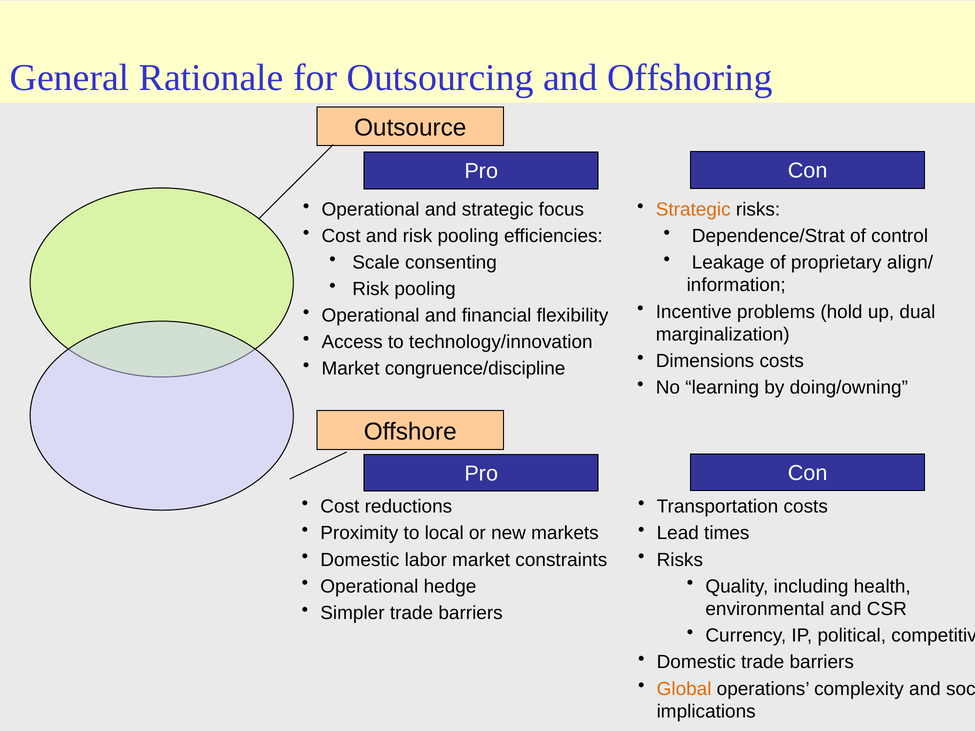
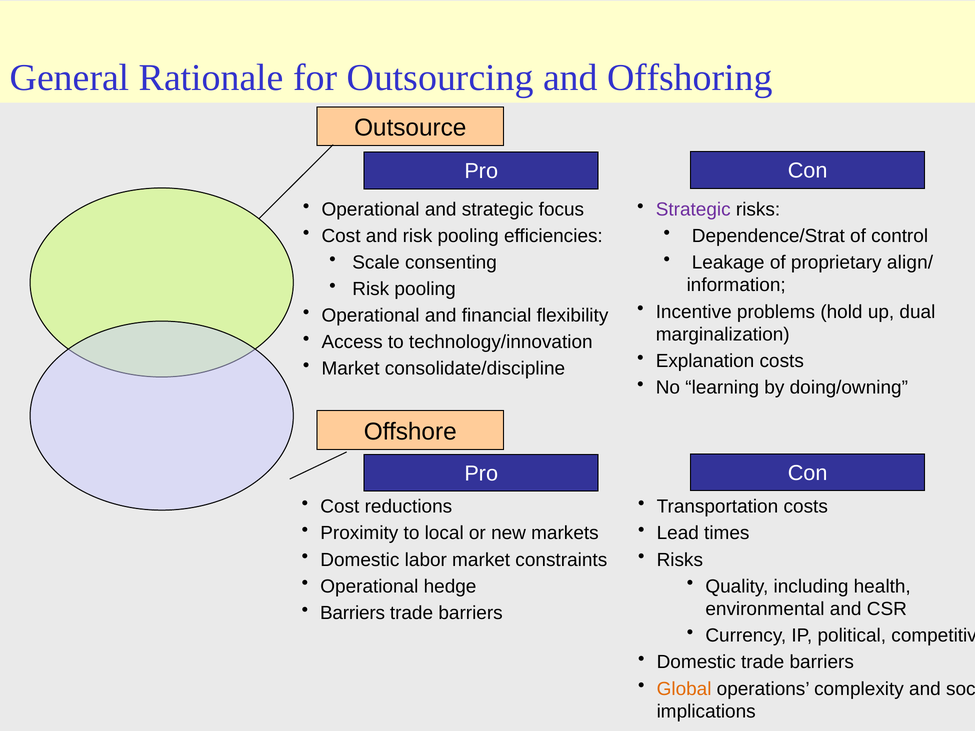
Strategic at (693, 209) colour: orange -> purple
Dimensions: Dimensions -> Explanation
congruence/discipline: congruence/discipline -> consolidate/discipline
Simpler at (352, 613): Simpler -> Barriers
